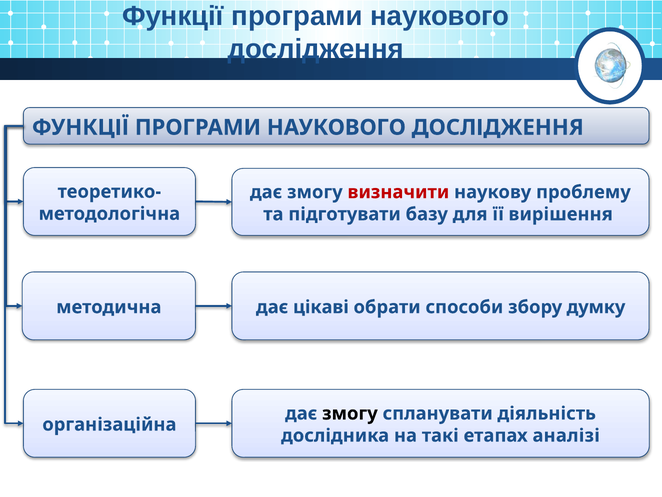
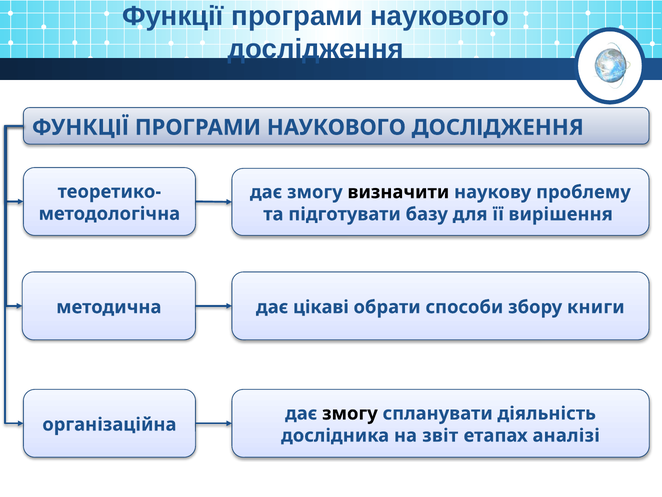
визначити colour: red -> black
думку: думку -> книги
такі: такі -> звіт
